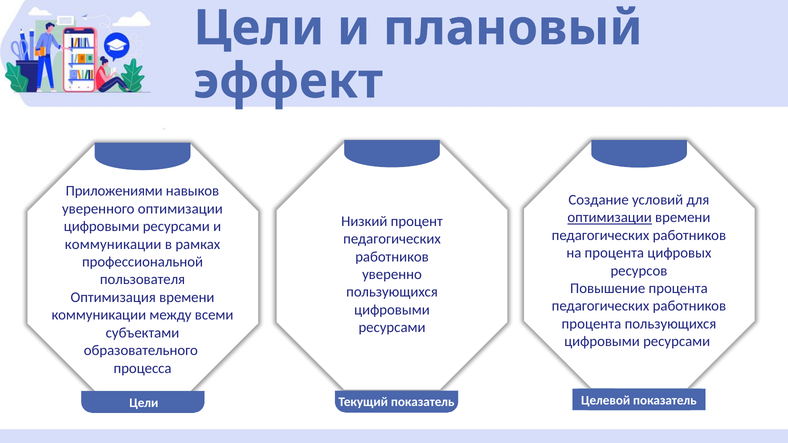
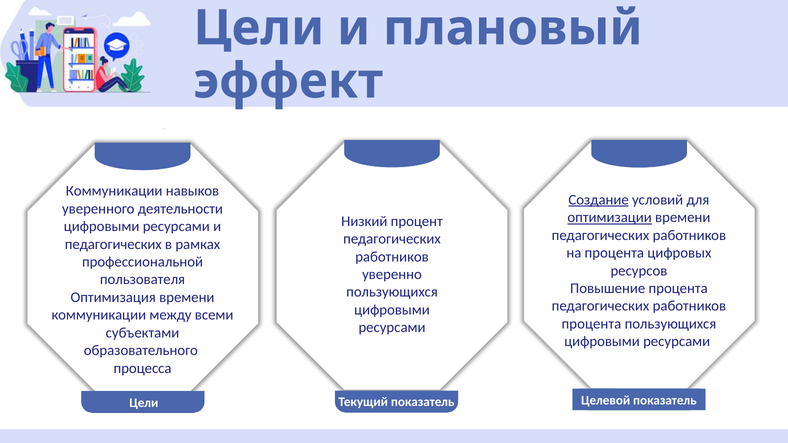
Приложениями at (114, 191): Приложениями -> Коммуникации
Создание underline: none -> present
уверенного оптимизации: оптимизации -> деятельности
коммуникации at (113, 244): коммуникации -> педагогических
